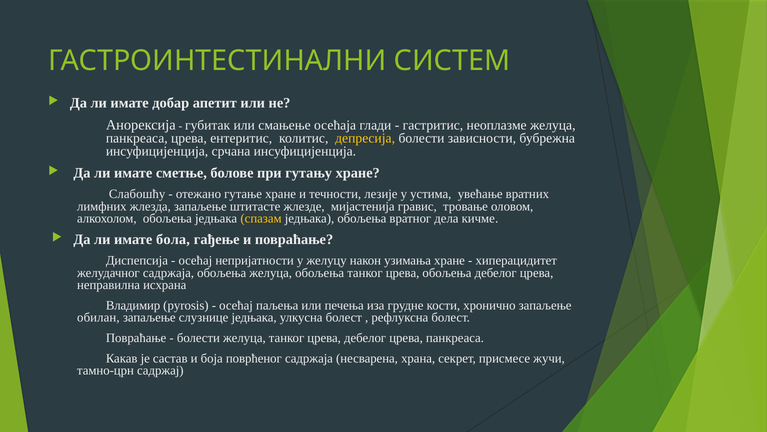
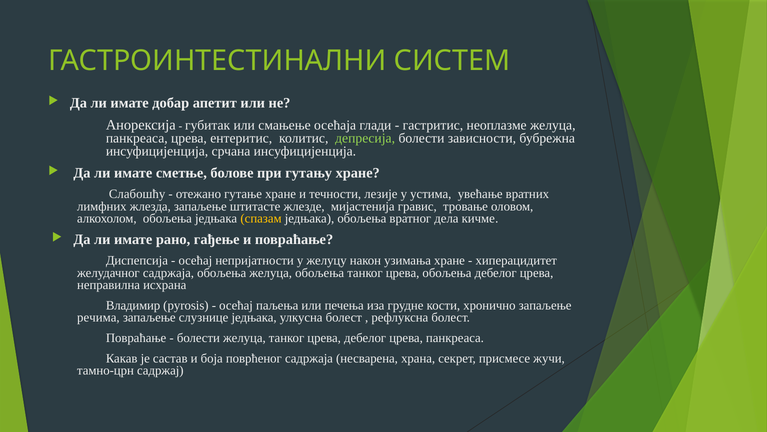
депресија colour: yellow -> light green
бола: бола -> рано
обилан: обилан -> речима
